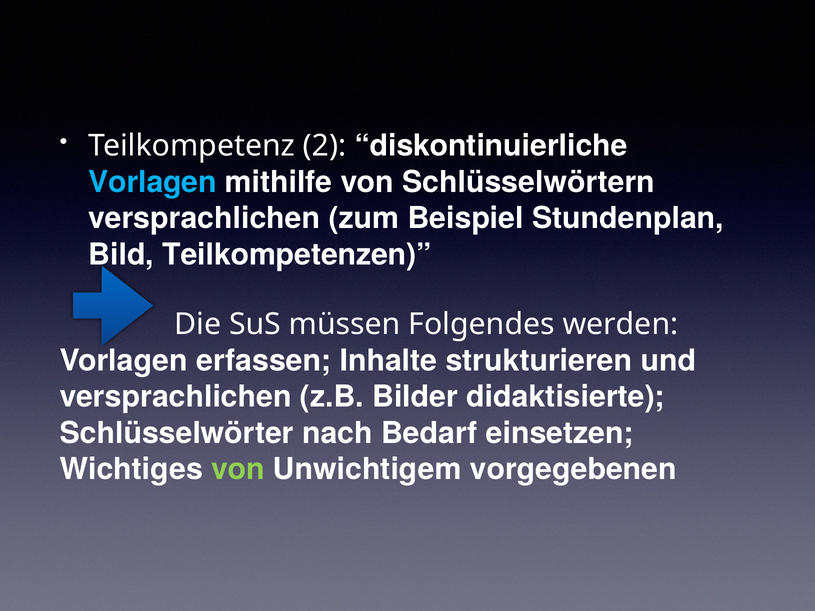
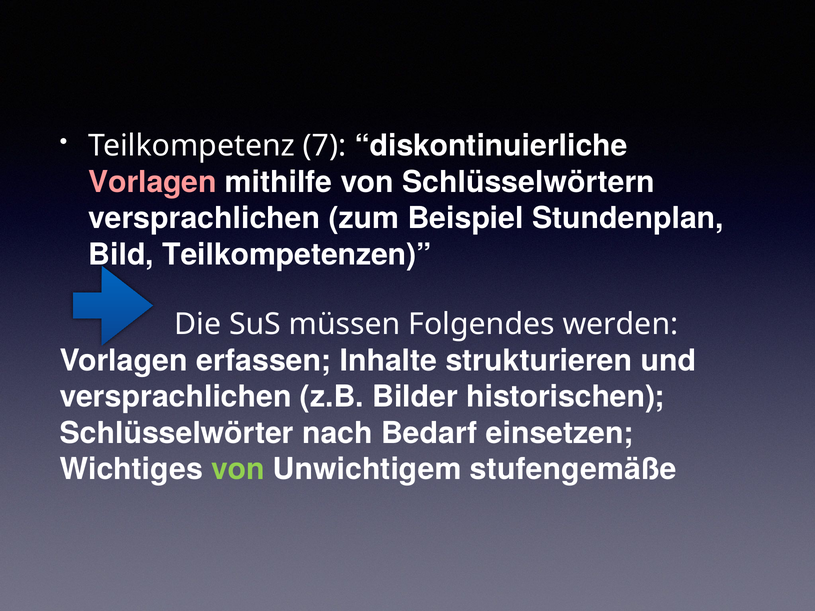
2: 2 -> 7
Vorlagen at (152, 182) colour: light blue -> pink
didaktisierte: didaktisierte -> historischen
vorgegebenen: vorgegebenen -> stufengemäße
